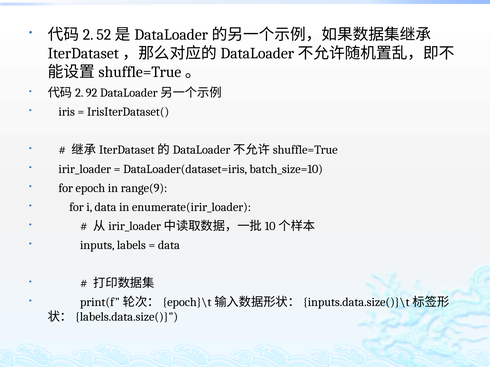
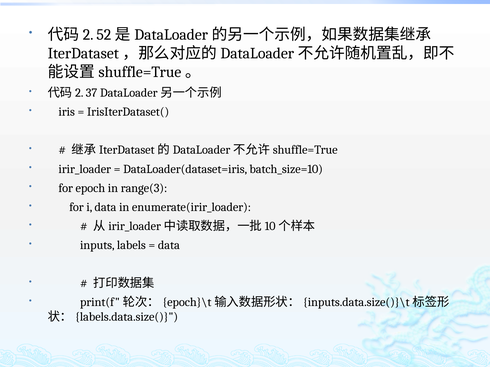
92: 92 -> 37
range(9: range(9 -> range(3
